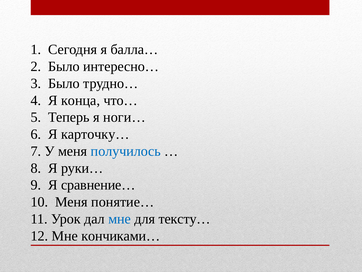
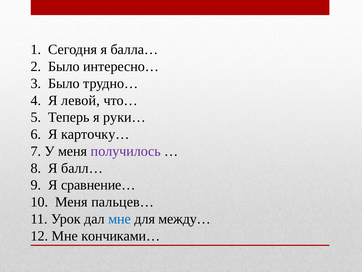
конца: конца -> левой
ноги…: ноги… -> руки…
получилось colour: blue -> purple
руки…: руки… -> балл…
понятие…: понятие… -> пальцев…
тексту…: тексту… -> между…
